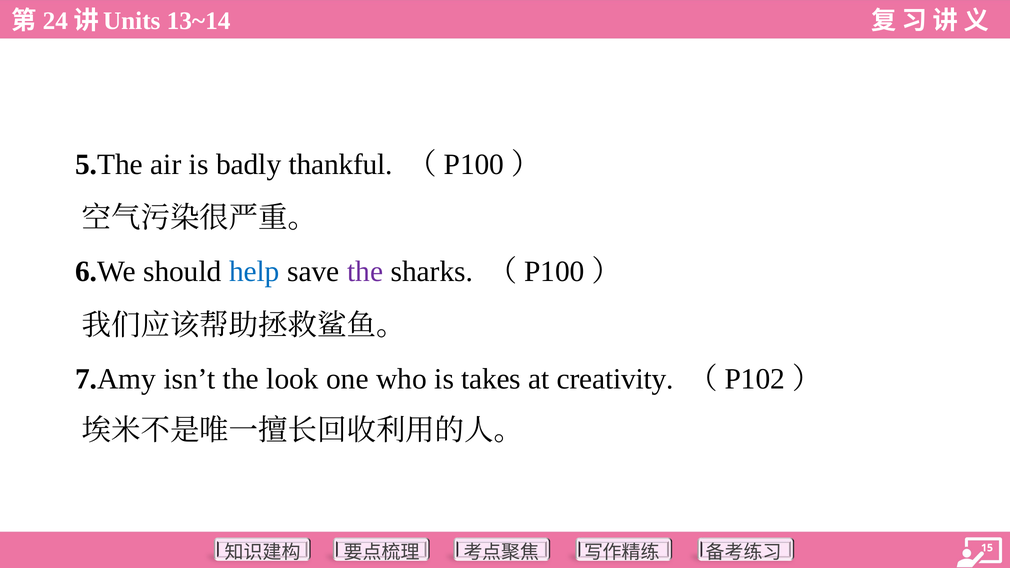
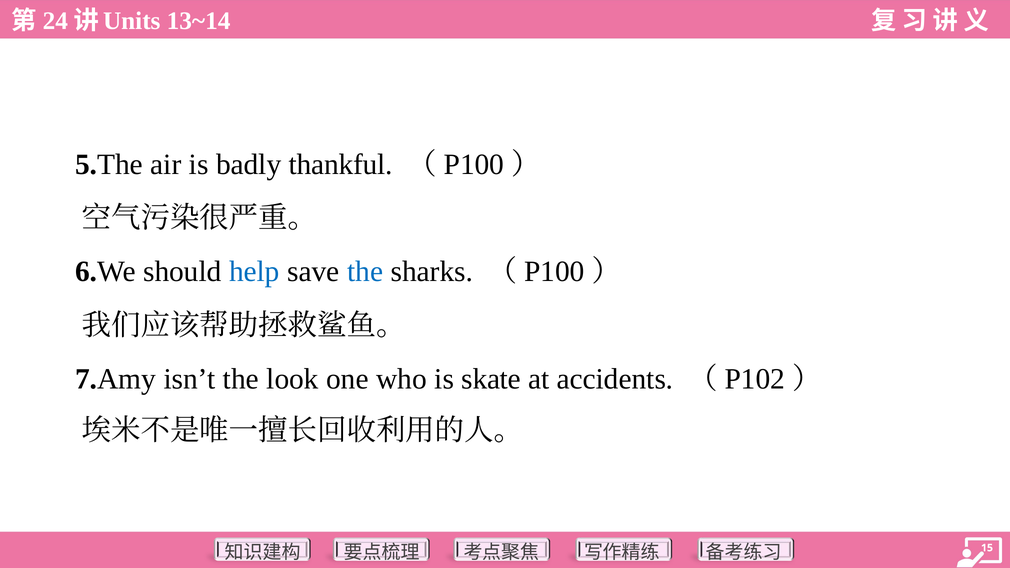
the at (365, 272) colour: purple -> blue
takes: takes -> skate
creativity: creativity -> accidents
